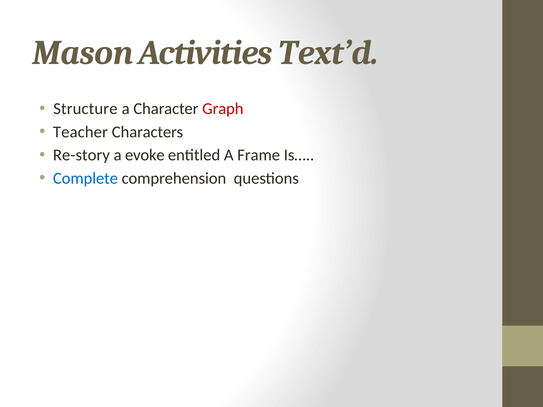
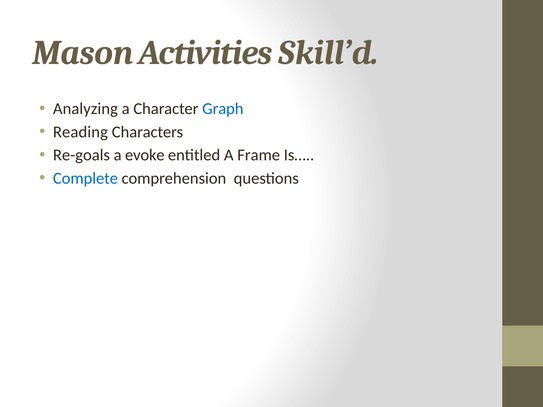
Text’d: Text’d -> Skill’d
Structure: Structure -> Analyzing
Graph colour: red -> blue
Teacher: Teacher -> Reading
Re-story: Re-story -> Re-goals
